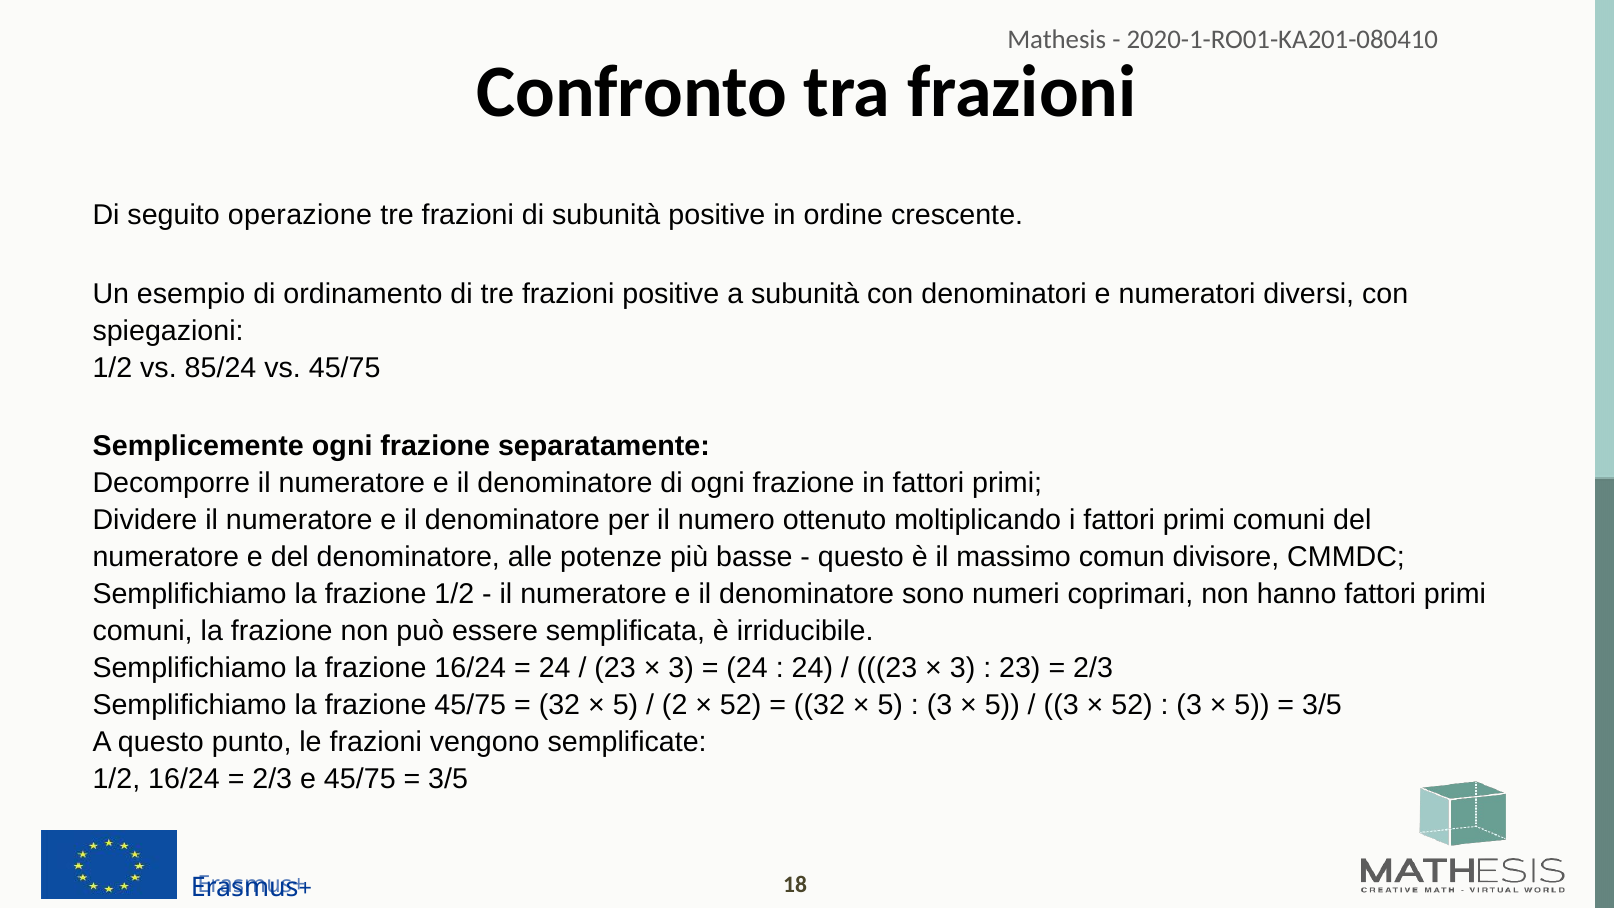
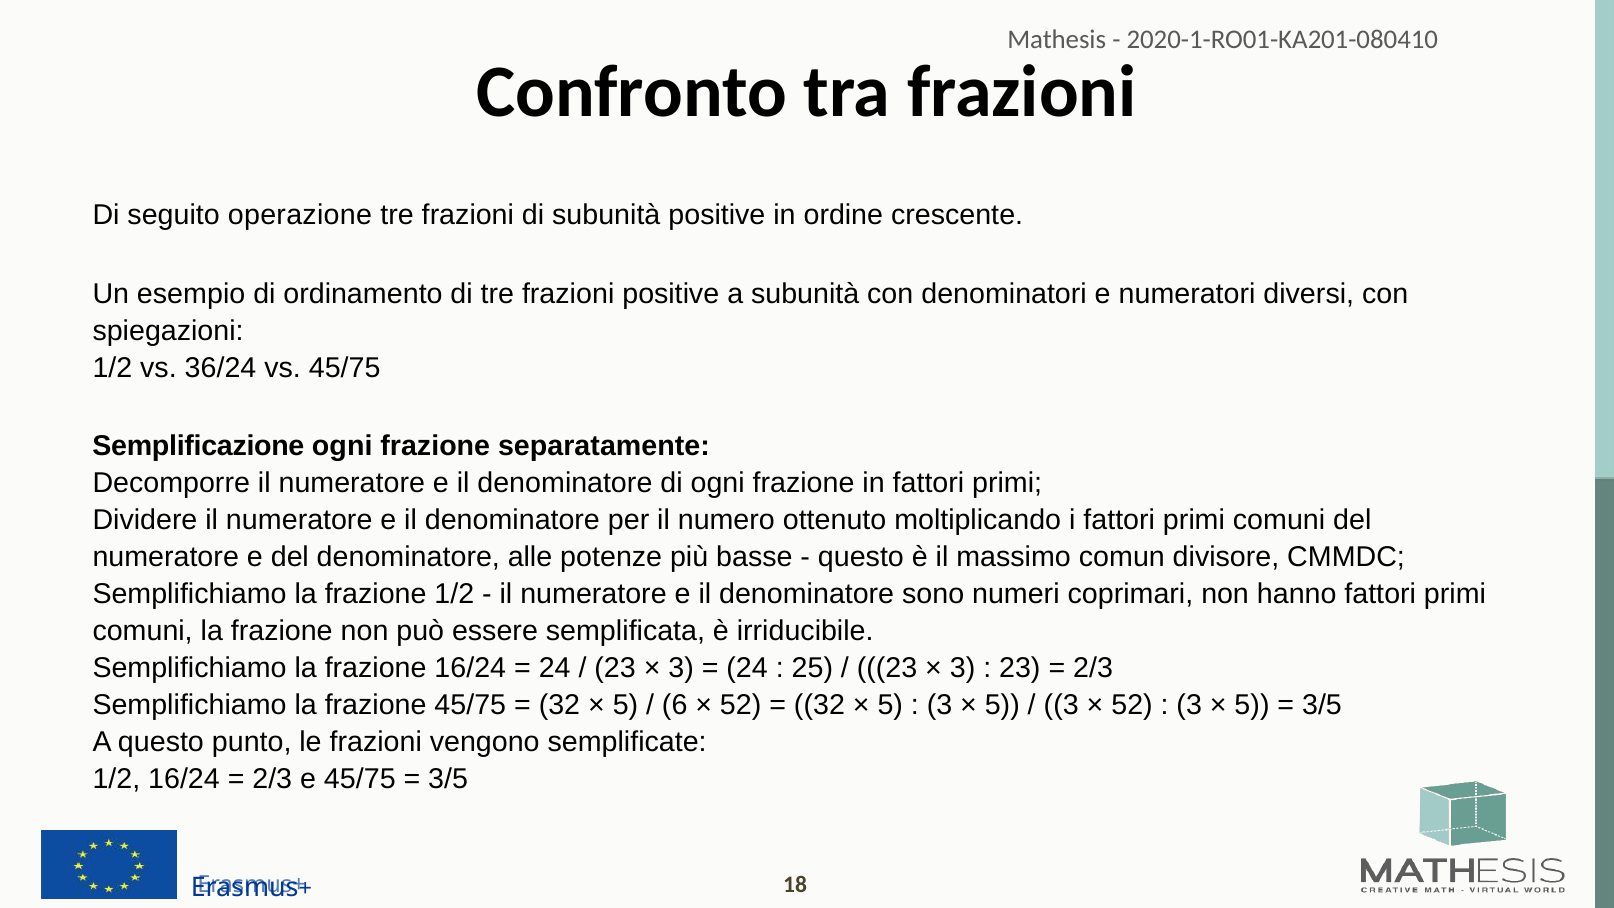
85/24: 85/24 -> 36/24
Semplicemente: Semplicemente -> Semplificazione
24 at (812, 668): 24 -> 25
2: 2 -> 6
